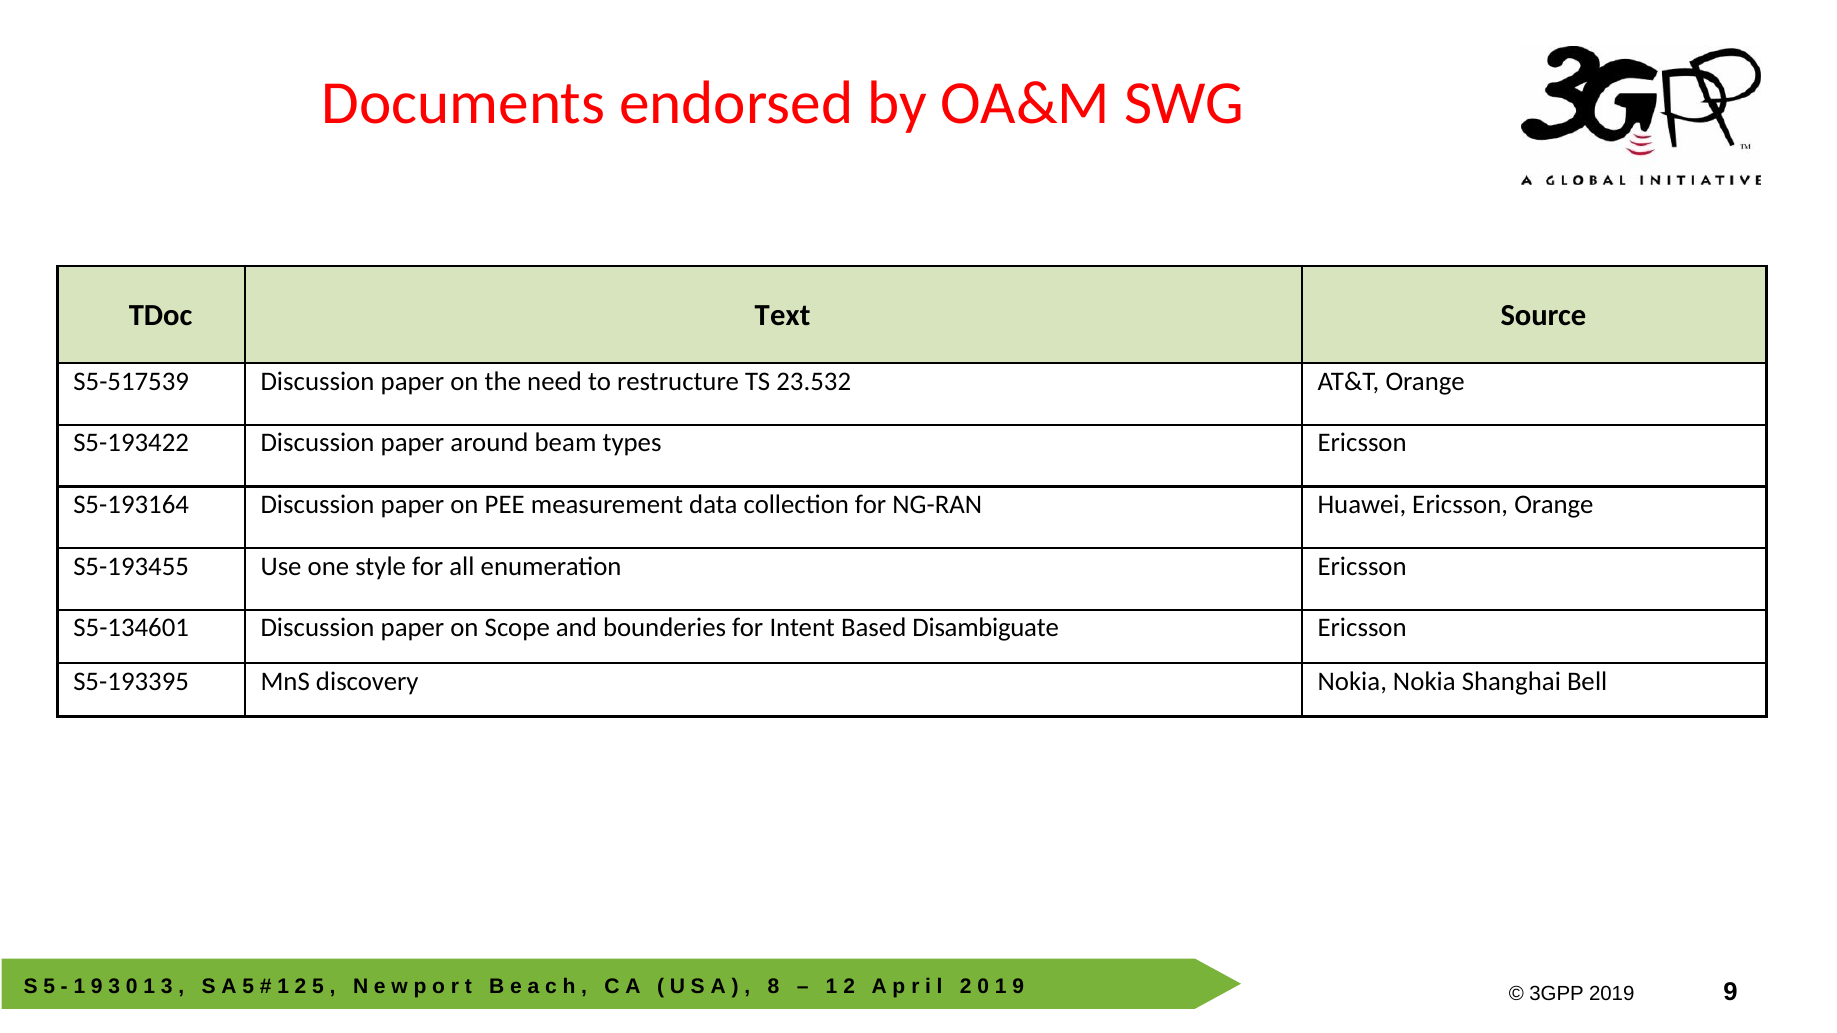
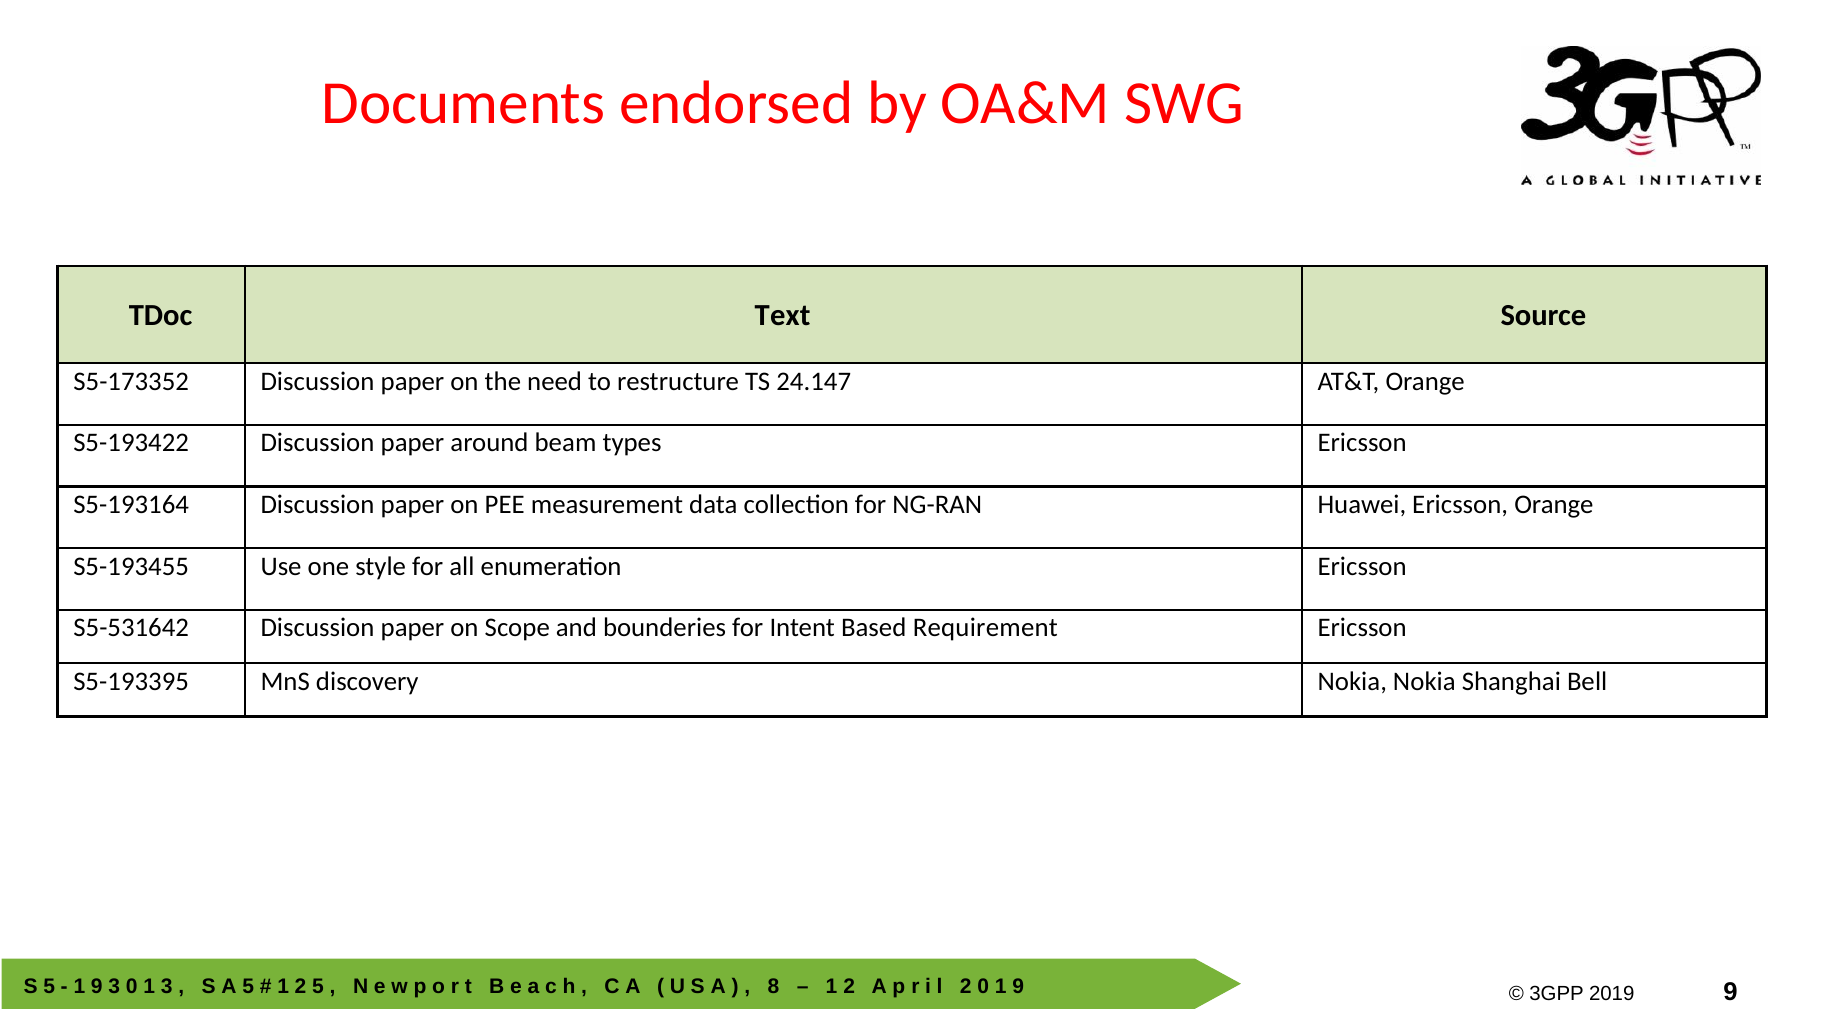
S5-517539: S5-517539 -> S5-173352
23.532: 23.532 -> 24.147
S5-134601: S5-134601 -> S5-531642
Disambiguate: Disambiguate -> Requirement
